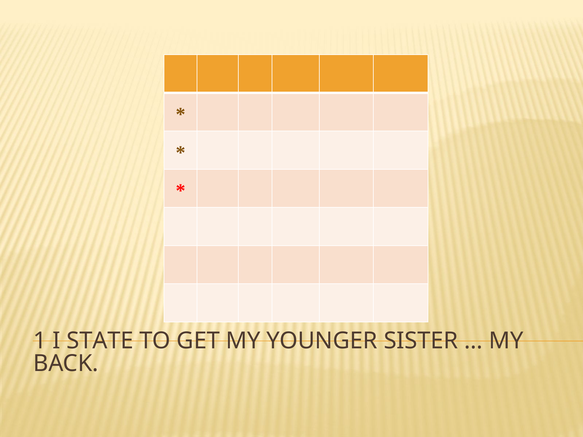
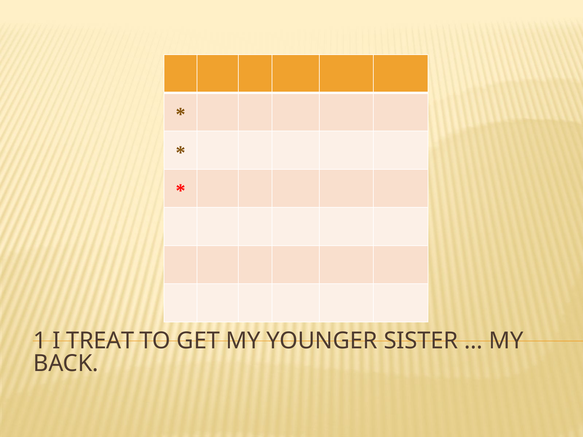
STATE: STATE -> TREAT
